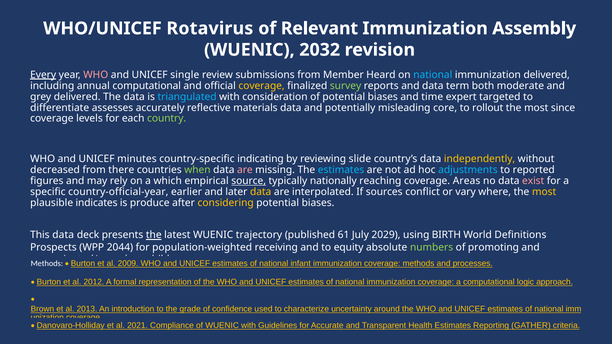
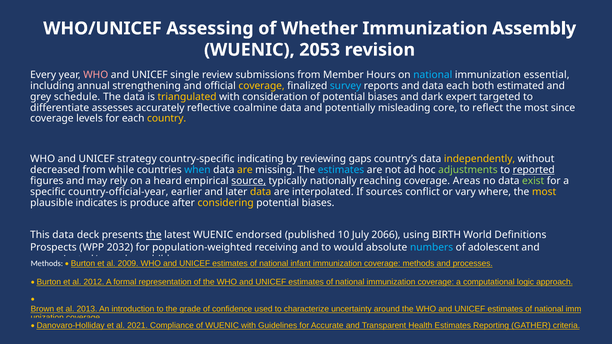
Rotavirus: Rotavirus -> Assessing
Relevant: Relevant -> Whether
2032: 2032 -> 2053
Every underline: present -> none
Heard: Heard -> Hours
immunization delivered: delivered -> essential
annual computational: computational -> strengthening
survey colour: light green -> light blue
data term: term -> each
moderate: moderate -> estimated
grey delivered: delivered -> schedule
triangulated colour: light blue -> yellow
time: time -> dark
materials: materials -> coalmine
rollout: rollout -> reflect
country colour: light green -> yellow
minutes: minutes -> strategy
slide: slide -> gaps
there: there -> while
when colour: light green -> light blue
are at (245, 170) colour: pink -> yellow
adjustments colour: light blue -> light green
reported underline: none -> present
which: which -> heard
exist colour: pink -> light green
trajectory: trajectory -> endorsed
61: 61 -> 10
2029: 2029 -> 2066
2044: 2044 -> 2032
equity: equity -> would
numbers colour: light green -> light blue
promoting: promoting -> adolescent
